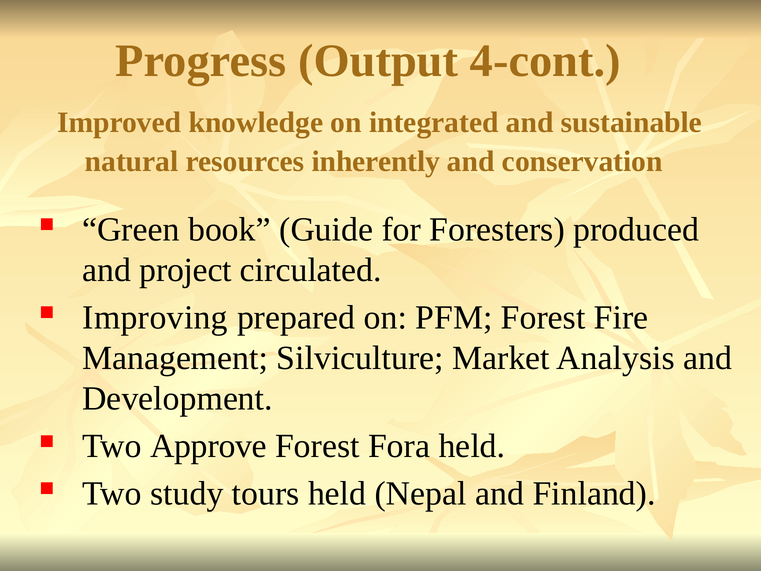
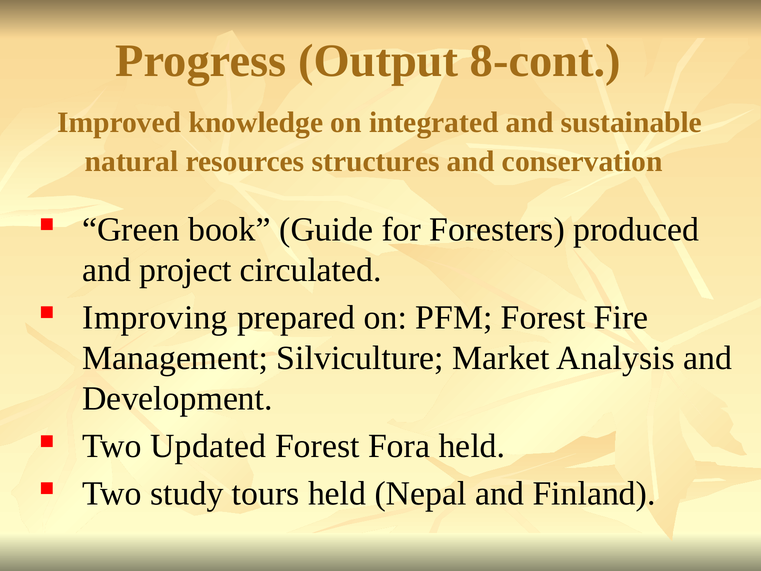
4-cont: 4-cont -> 8-cont
inherently: inherently -> structures
Approve: Approve -> Updated
